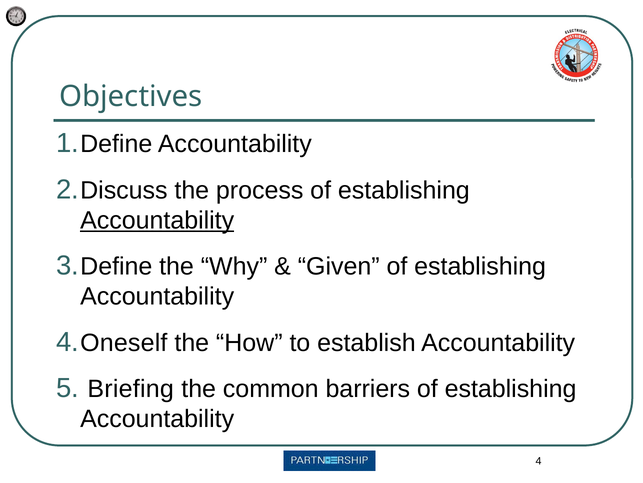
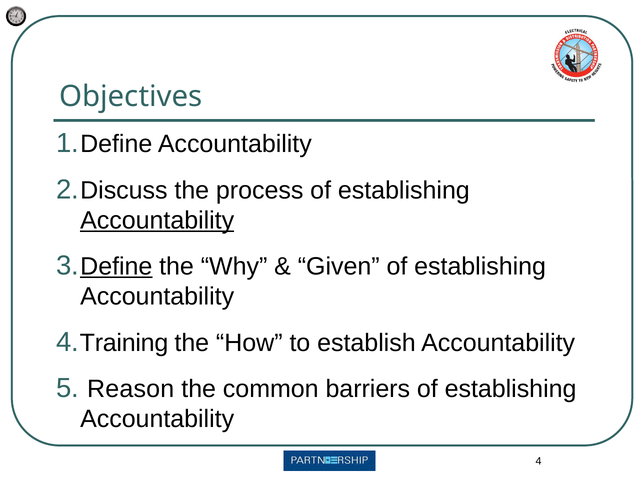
Define at (116, 266) underline: none -> present
Oneself: Oneself -> Training
Briefing: Briefing -> Reason
